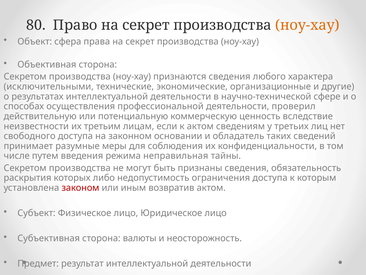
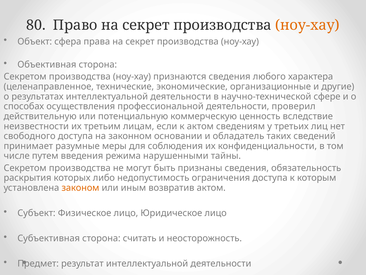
исключительными: исключительными -> целенаправленное
неправильная: неправильная -> нарушенными
законом colour: red -> orange
валюты: валюты -> считать
